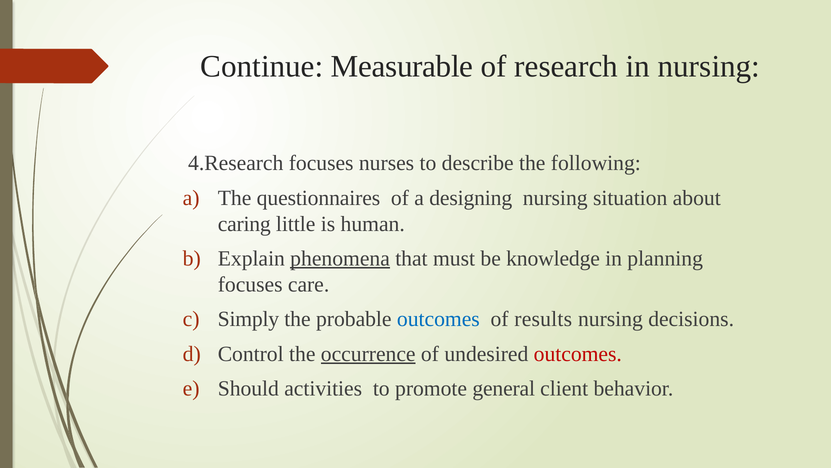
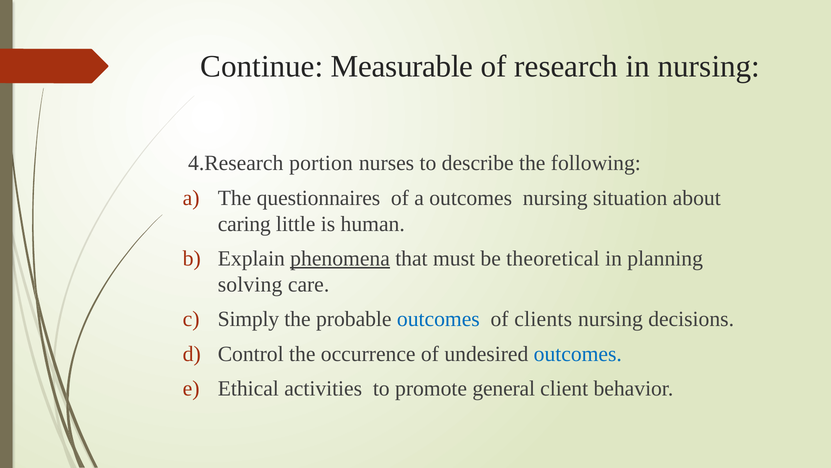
4.Research focuses: focuses -> portion
a designing: designing -> outcomes
knowledge: knowledge -> theoretical
focuses at (250, 284): focuses -> solving
results: results -> clients
occurrence underline: present -> none
outcomes at (578, 353) colour: red -> blue
Should: Should -> Ethical
